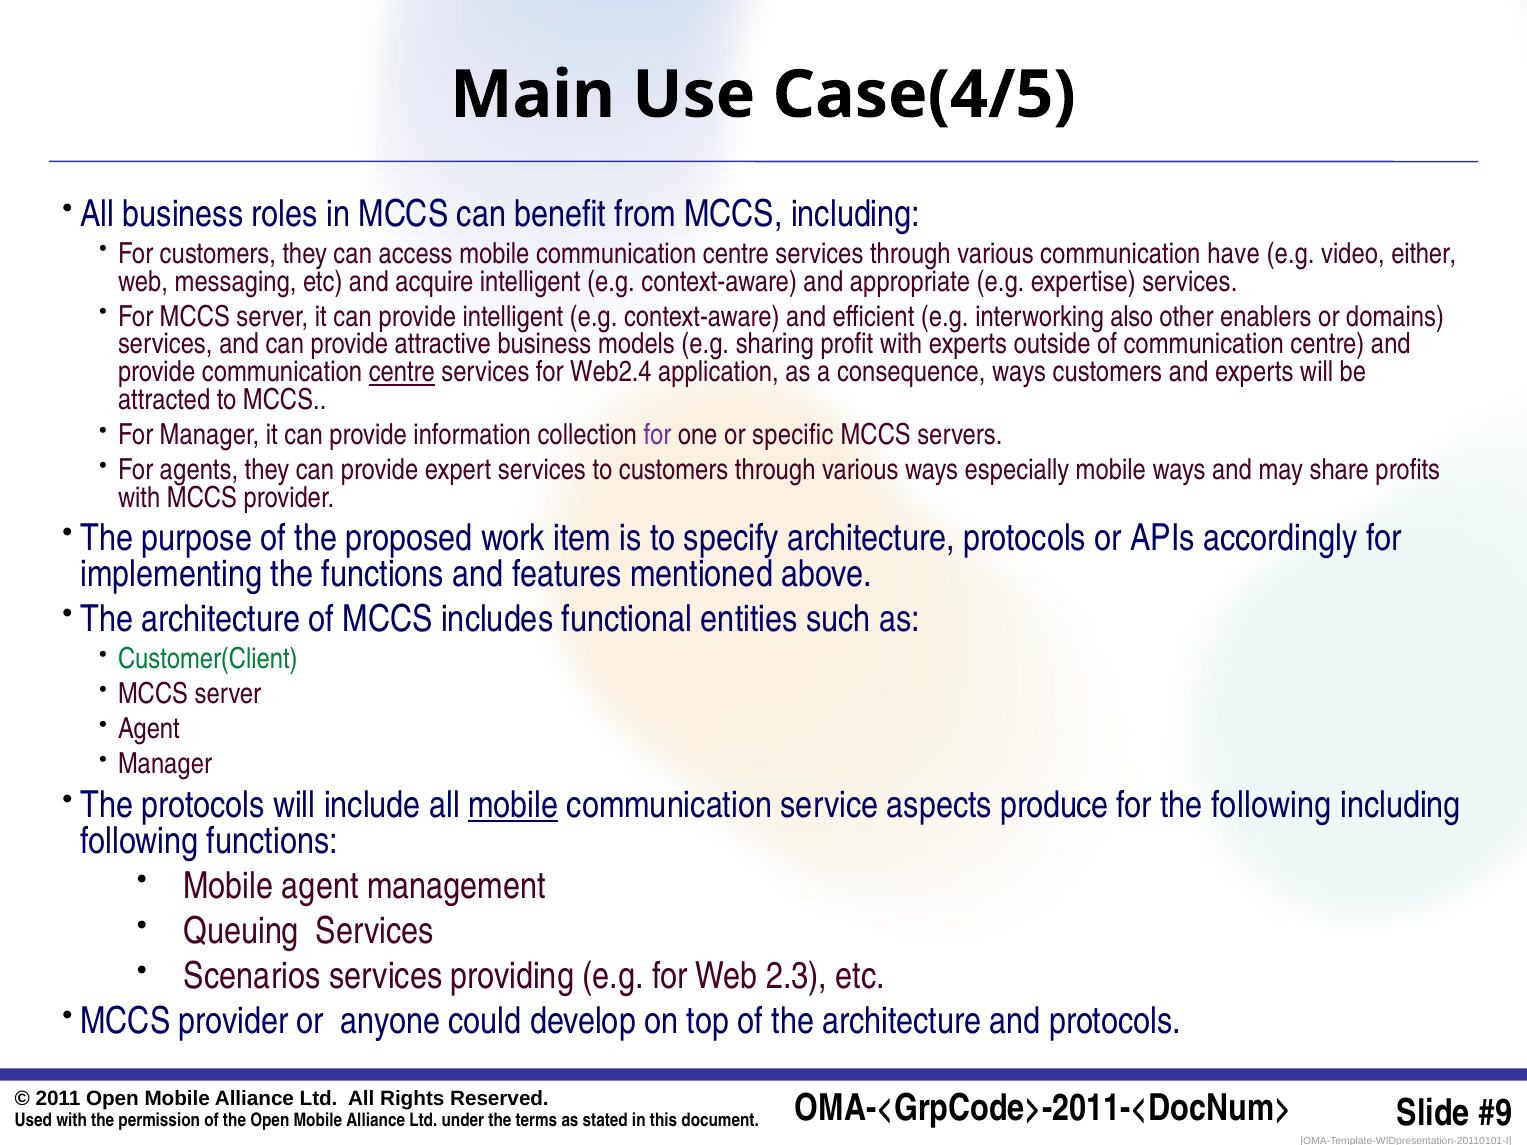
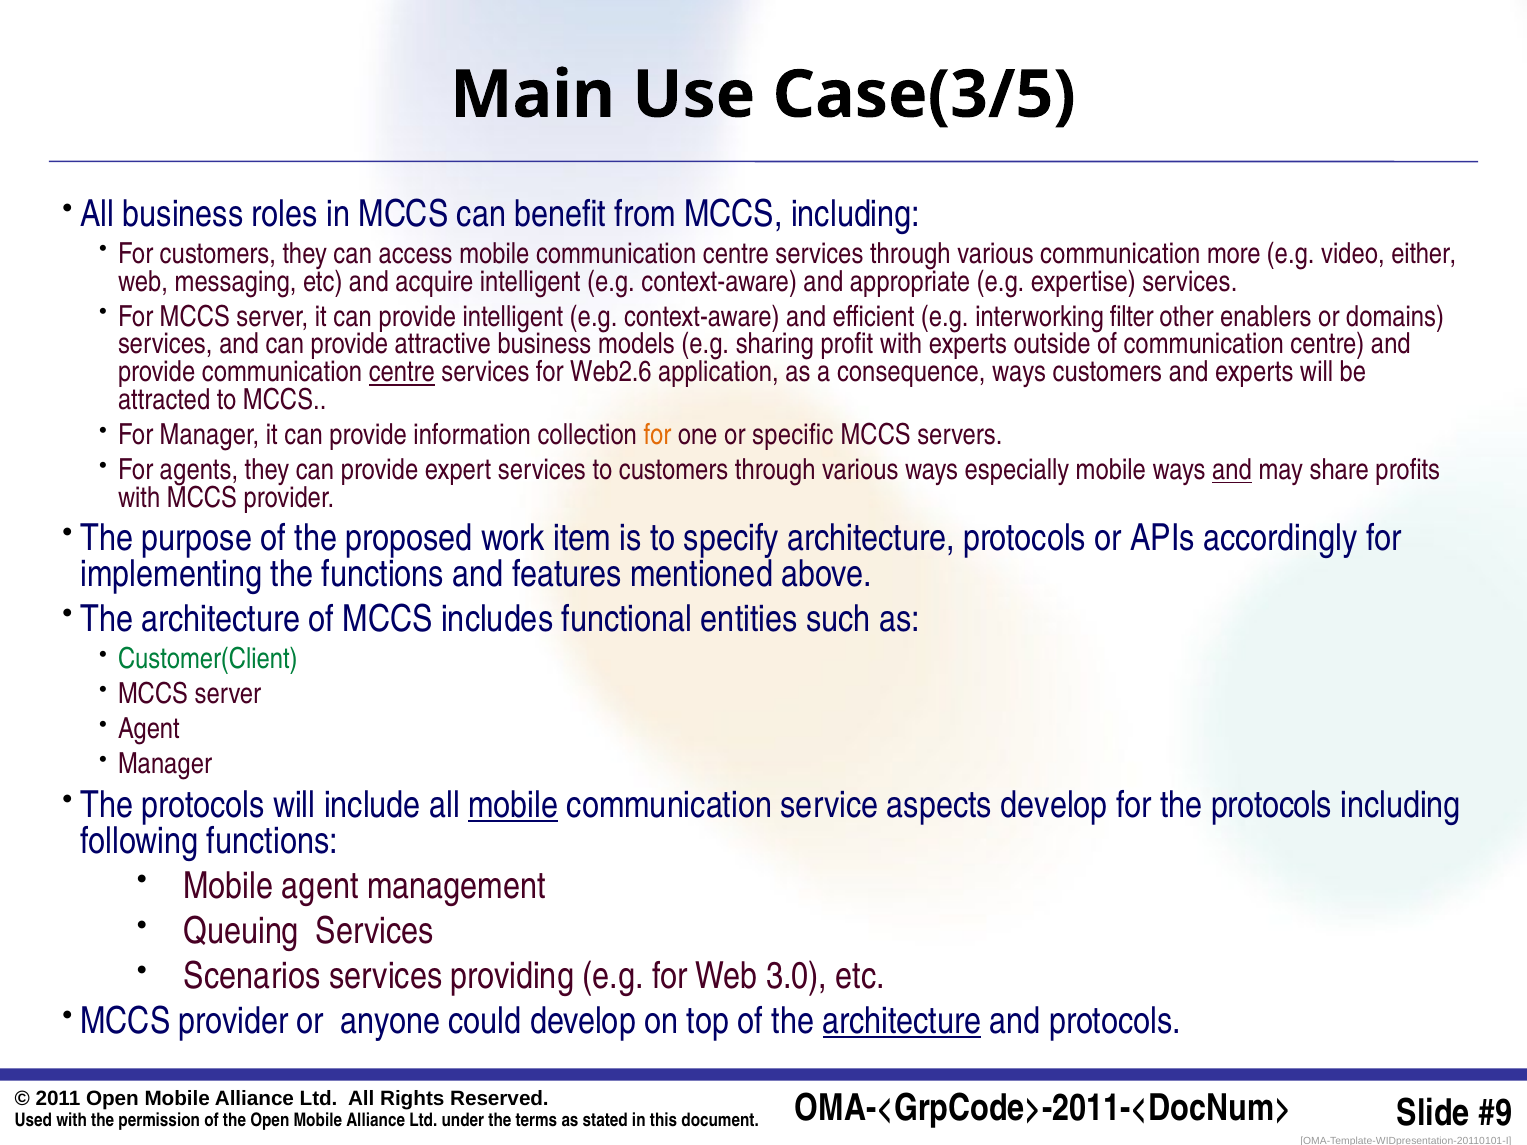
Case(4/5: Case(4/5 -> Case(3/5
have: have -> more
also: also -> filter
Web2.4: Web2.4 -> Web2.6
for at (657, 435) colour: purple -> orange
and at (1232, 470) underline: none -> present
aspects produce: produce -> develop
for the following: following -> protocols
2.3: 2.3 -> 3.0
architecture at (902, 1022) underline: none -> present
